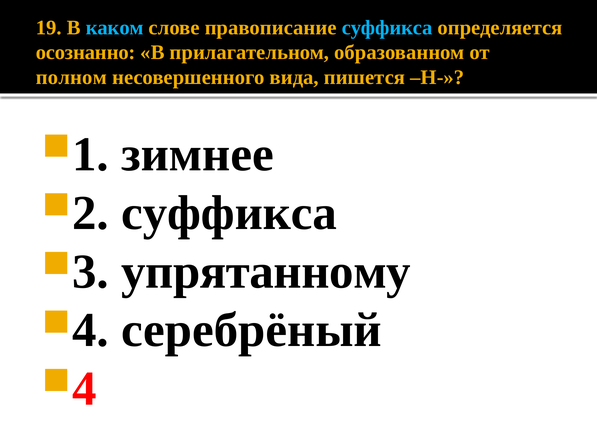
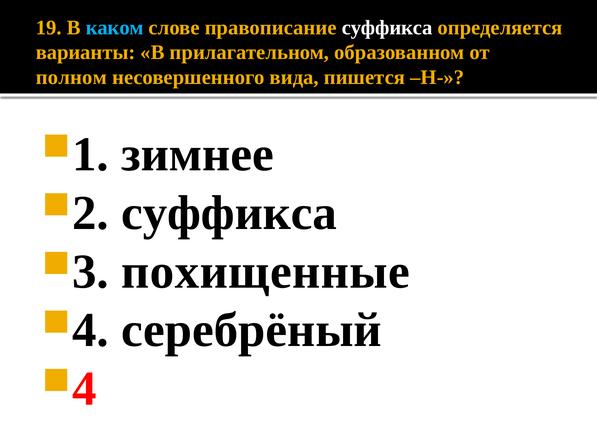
суффикса at (387, 28) colour: light blue -> white
осознанно: осознанно -> варианты
упрятанному: упрятанному -> похищенные
